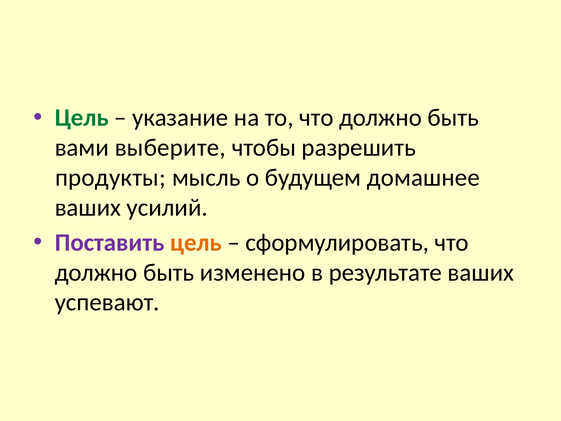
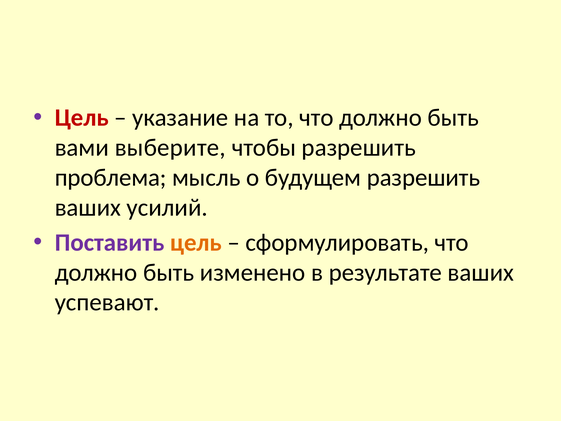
Цель at (82, 118) colour: green -> red
продукты: продукты -> проблема
будущем домашнее: домашнее -> разрешить
